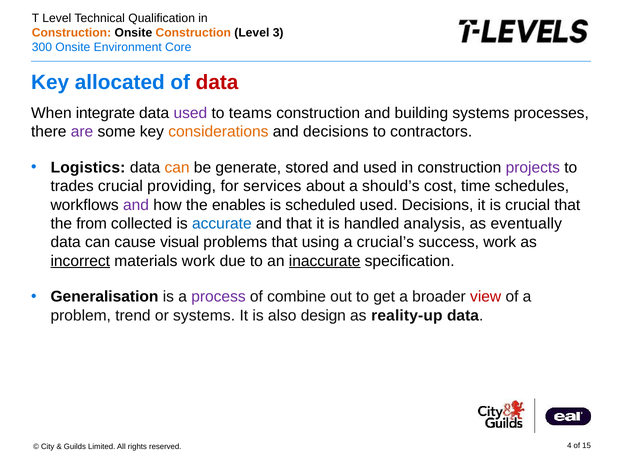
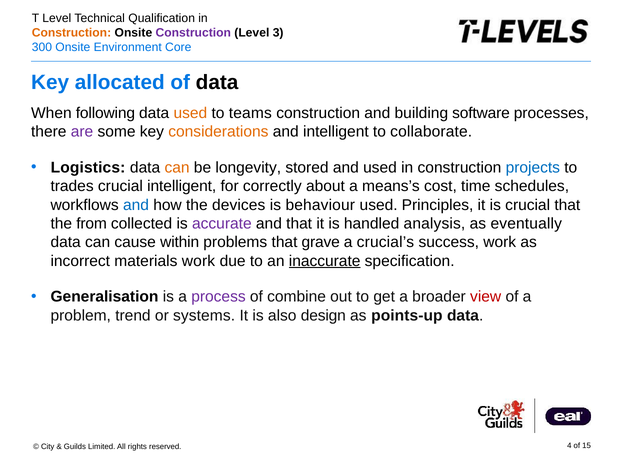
Construction at (193, 33) colour: orange -> purple
data at (217, 82) colour: red -> black
integrate: integrate -> following
used at (190, 113) colour: purple -> orange
building systems: systems -> software
and decisions: decisions -> intelligent
contractors: contractors -> collaborate
generate: generate -> longevity
projects colour: purple -> blue
crucial providing: providing -> intelligent
services: services -> correctly
should’s: should’s -> means’s
and at (136, 205) colour: purple -> blue
enables: enables -> devices
scheduled: scheduled -> behaviour
used Decisions: Decisions -> Principles
accurate colour: blue -> purple
visual: visual -> within
using: using -> grave
incorrect underline: present -> none
reality-up: reality-up -> points-up
